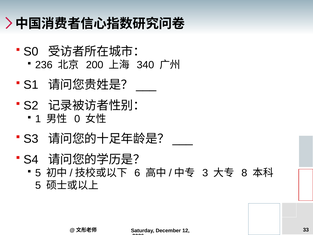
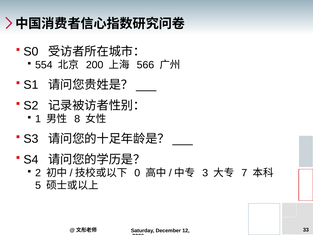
236: 236 -> 554
340: 340 -> 566
0: 0 -> 8
5 at (38, 173): 5 -> 2
6: 6 -> 0
8: 8 -> 7
